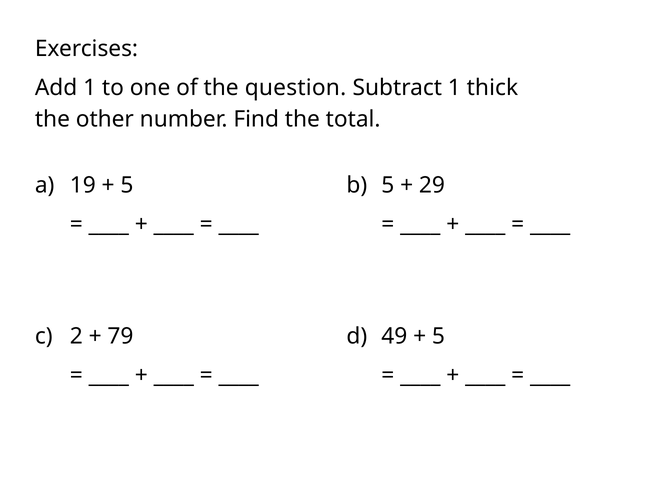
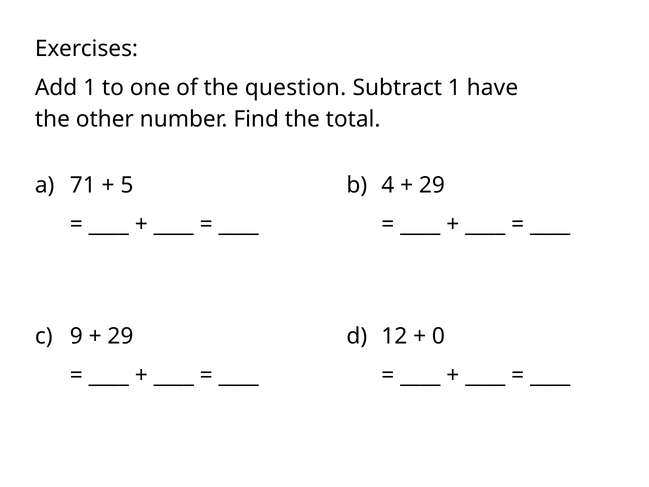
thick: thick -> have
19: 19 -> 71
b 5: 5 -> 4
2: 2 -> 9
79 at (120, 336): 79 -> 29
49: 49 -> 12
5 at (438, 336): 5 -> 0
